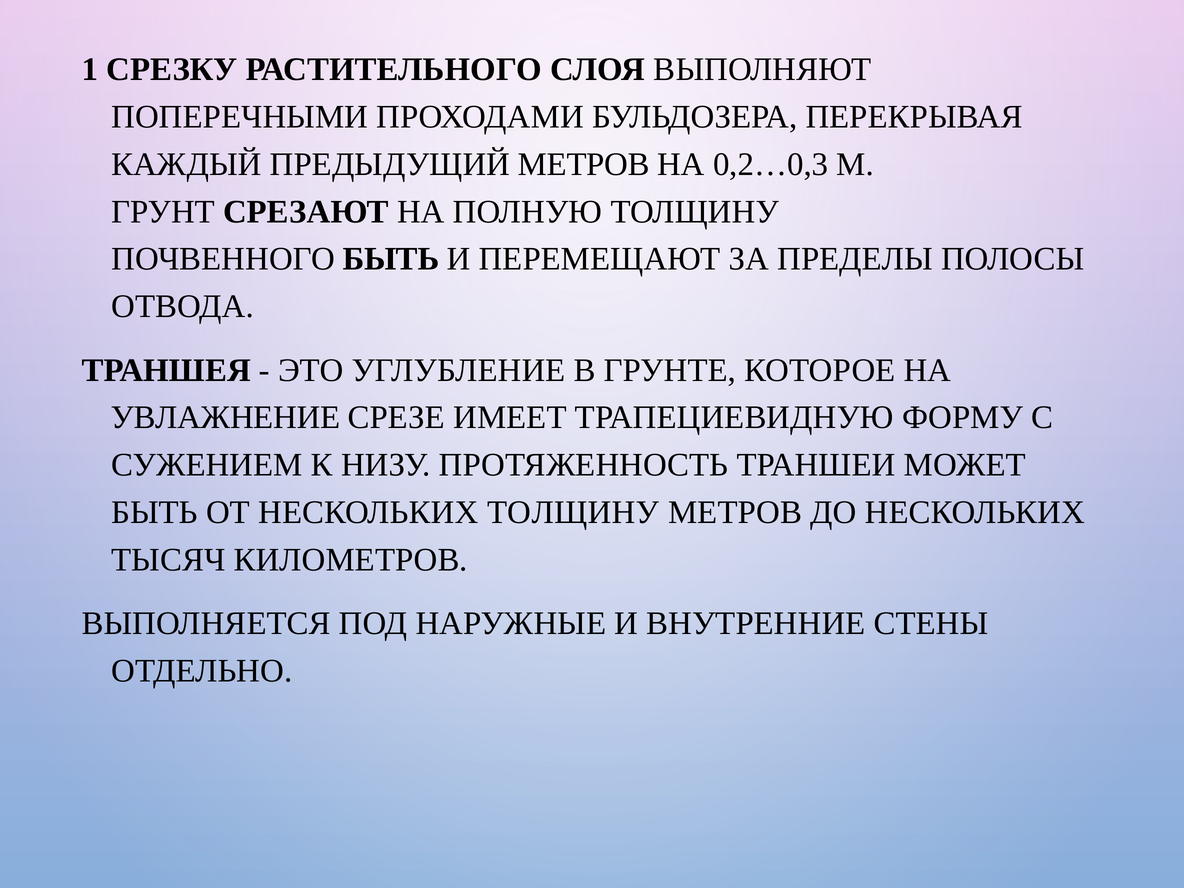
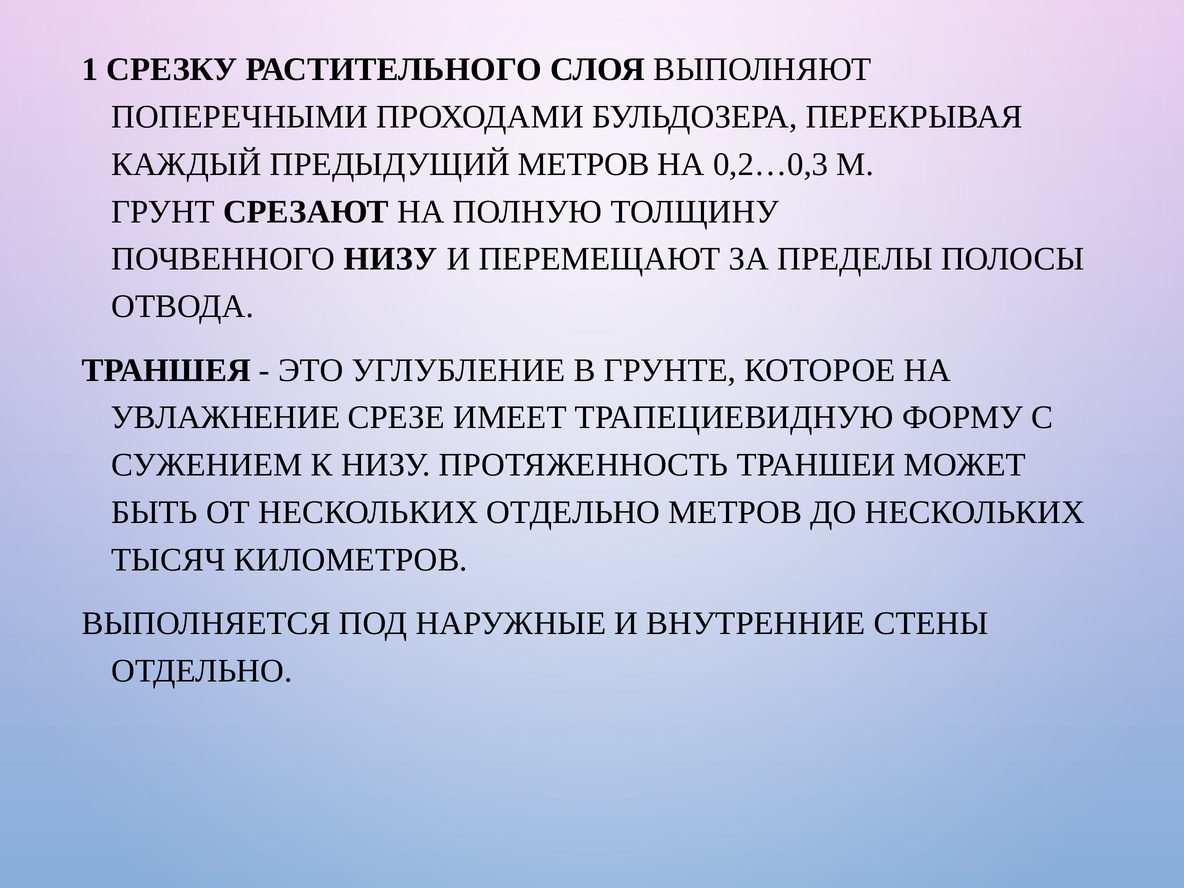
ПОЧВЕННОГО БЫТЬ: БЫТЬ -> НИЗУ
НЕСКОЛЬКИХ ТОЛЩИНУ: ТОЛЩИНУ -> ОТДЕЛЬНО
